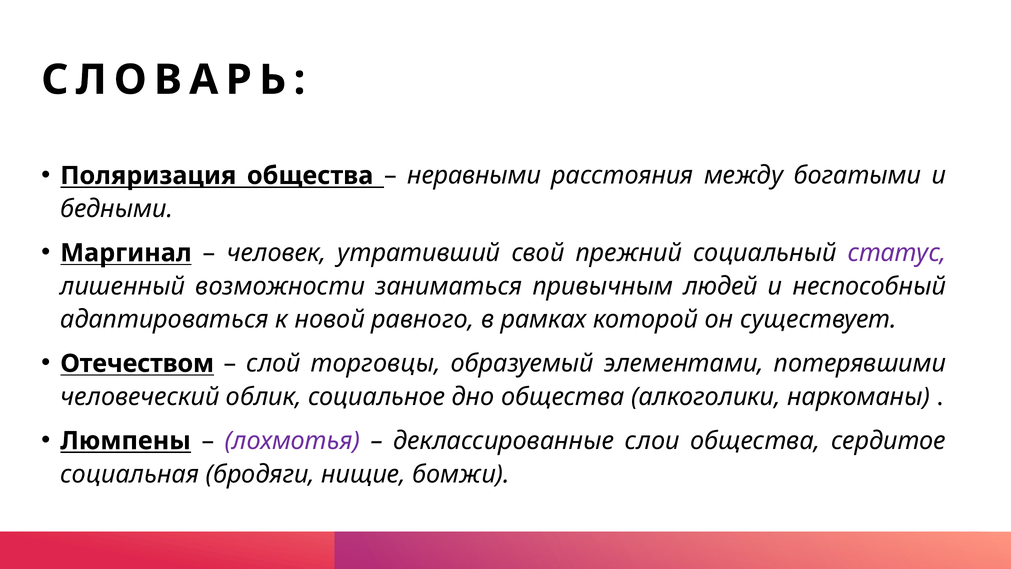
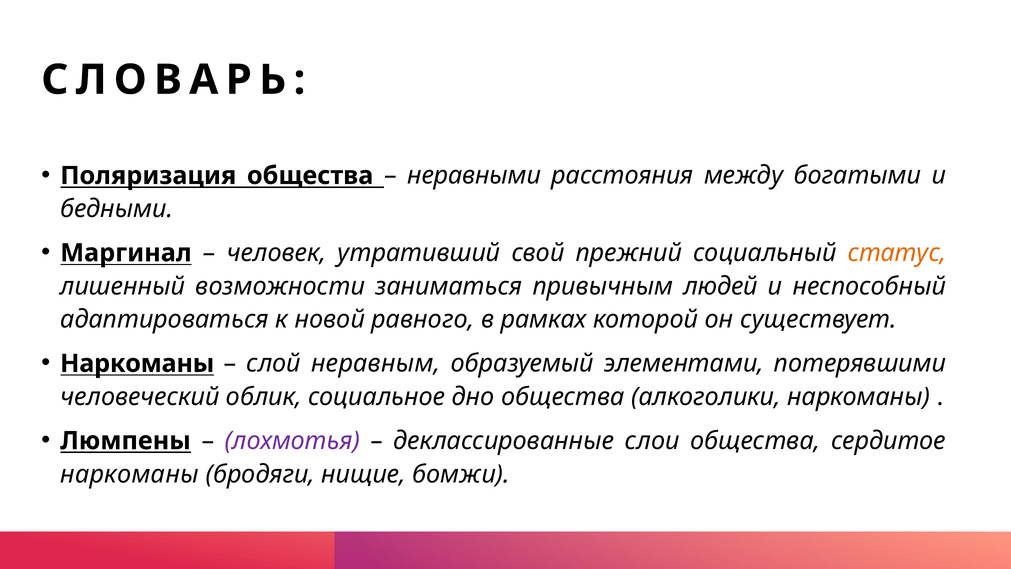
статус colour: purple -> orange
Отечеством at (137, 363): Отечеством -> Наркоманы
торговцы: торговцы -> неравным
социальная at (130, 474): социальная -> наркоманы
